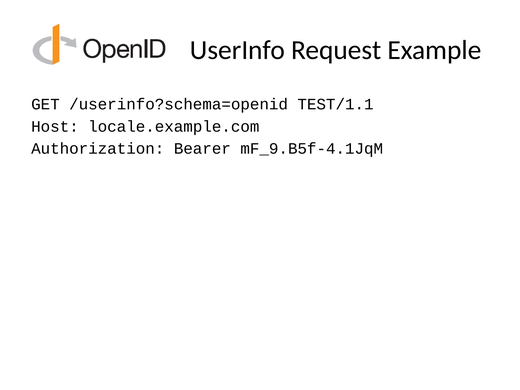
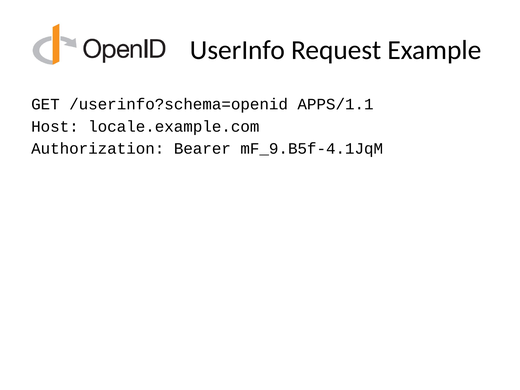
TEST/1.1: TEST/1.1 -> APPS/1.1
